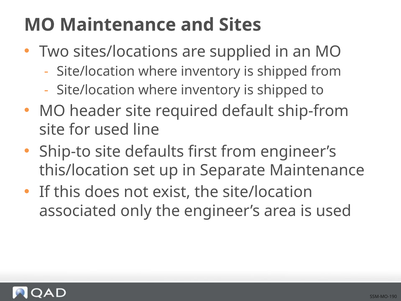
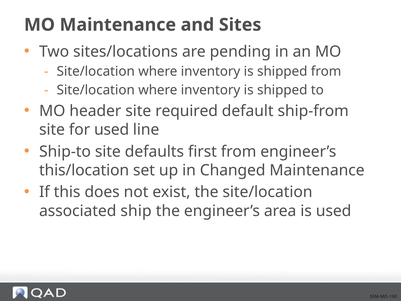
supplied: supplied -> pending
Separate: Separate -> Changed
only: only -> ship
